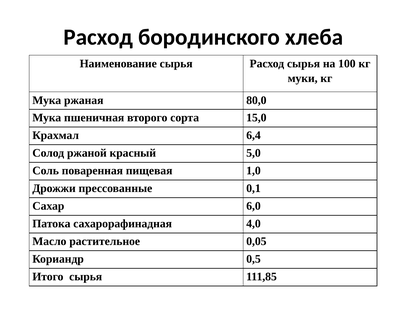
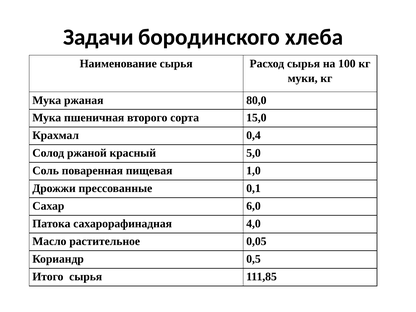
Расход at (98, 37): Расход -> Задачи
6,4: 6,4 -> 0,4
